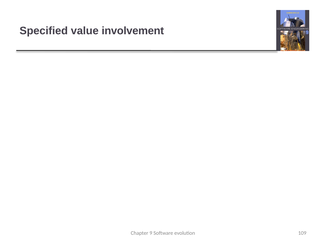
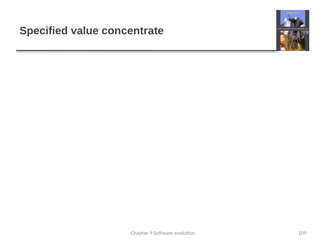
involvement: involvement -> concentrate
